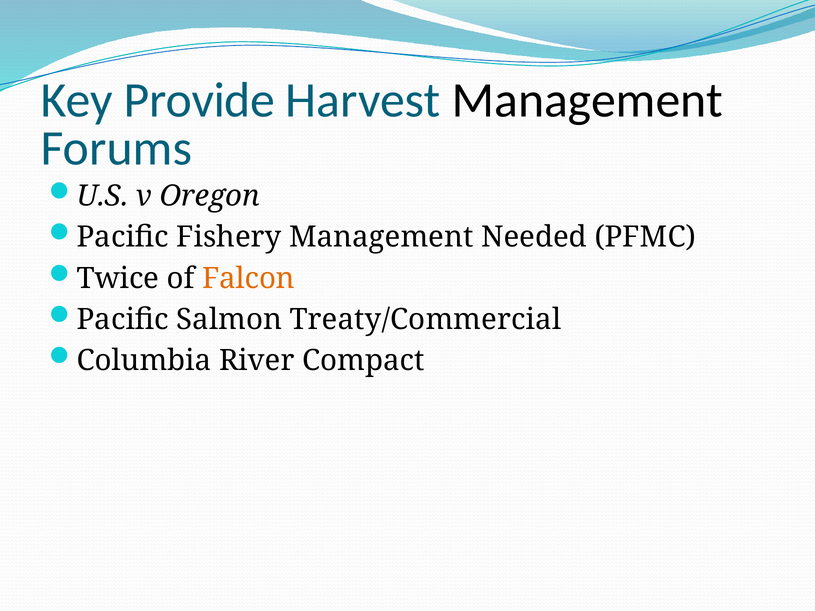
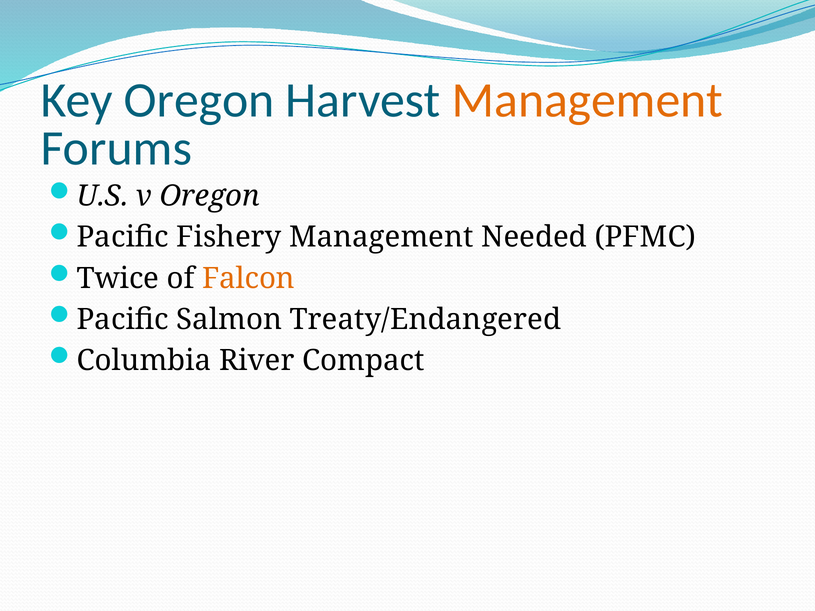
Key Provide: Provide -> Oregon
Management at (587, 100) colour: black -> orange
Treaty/Commercial: Treaty/Commercial -> Treaty/Endangered
